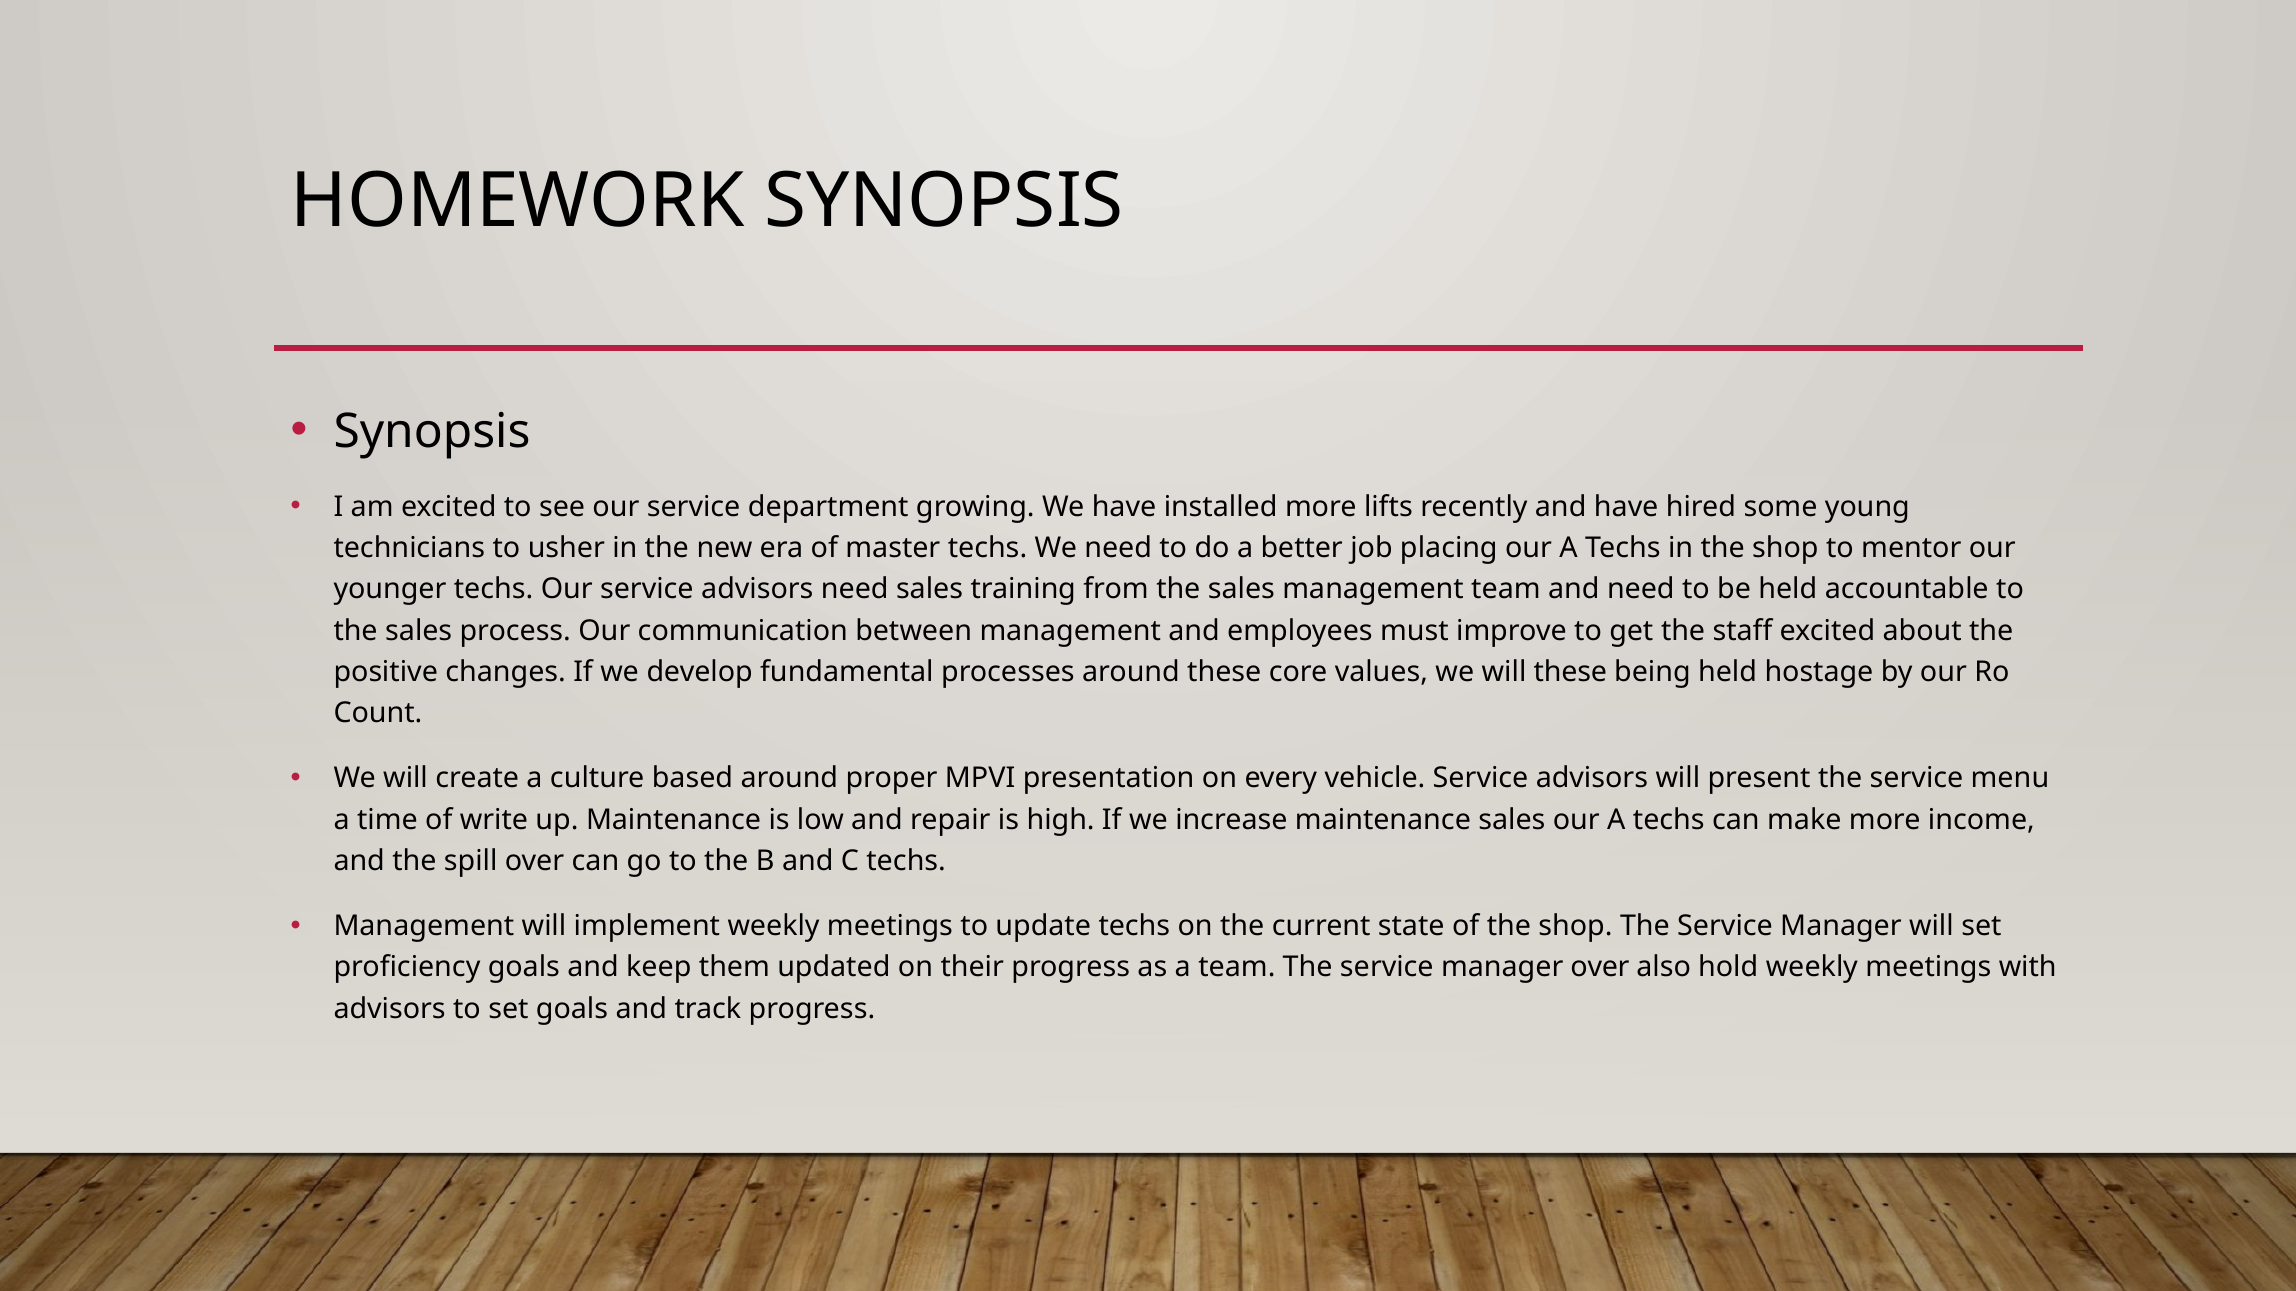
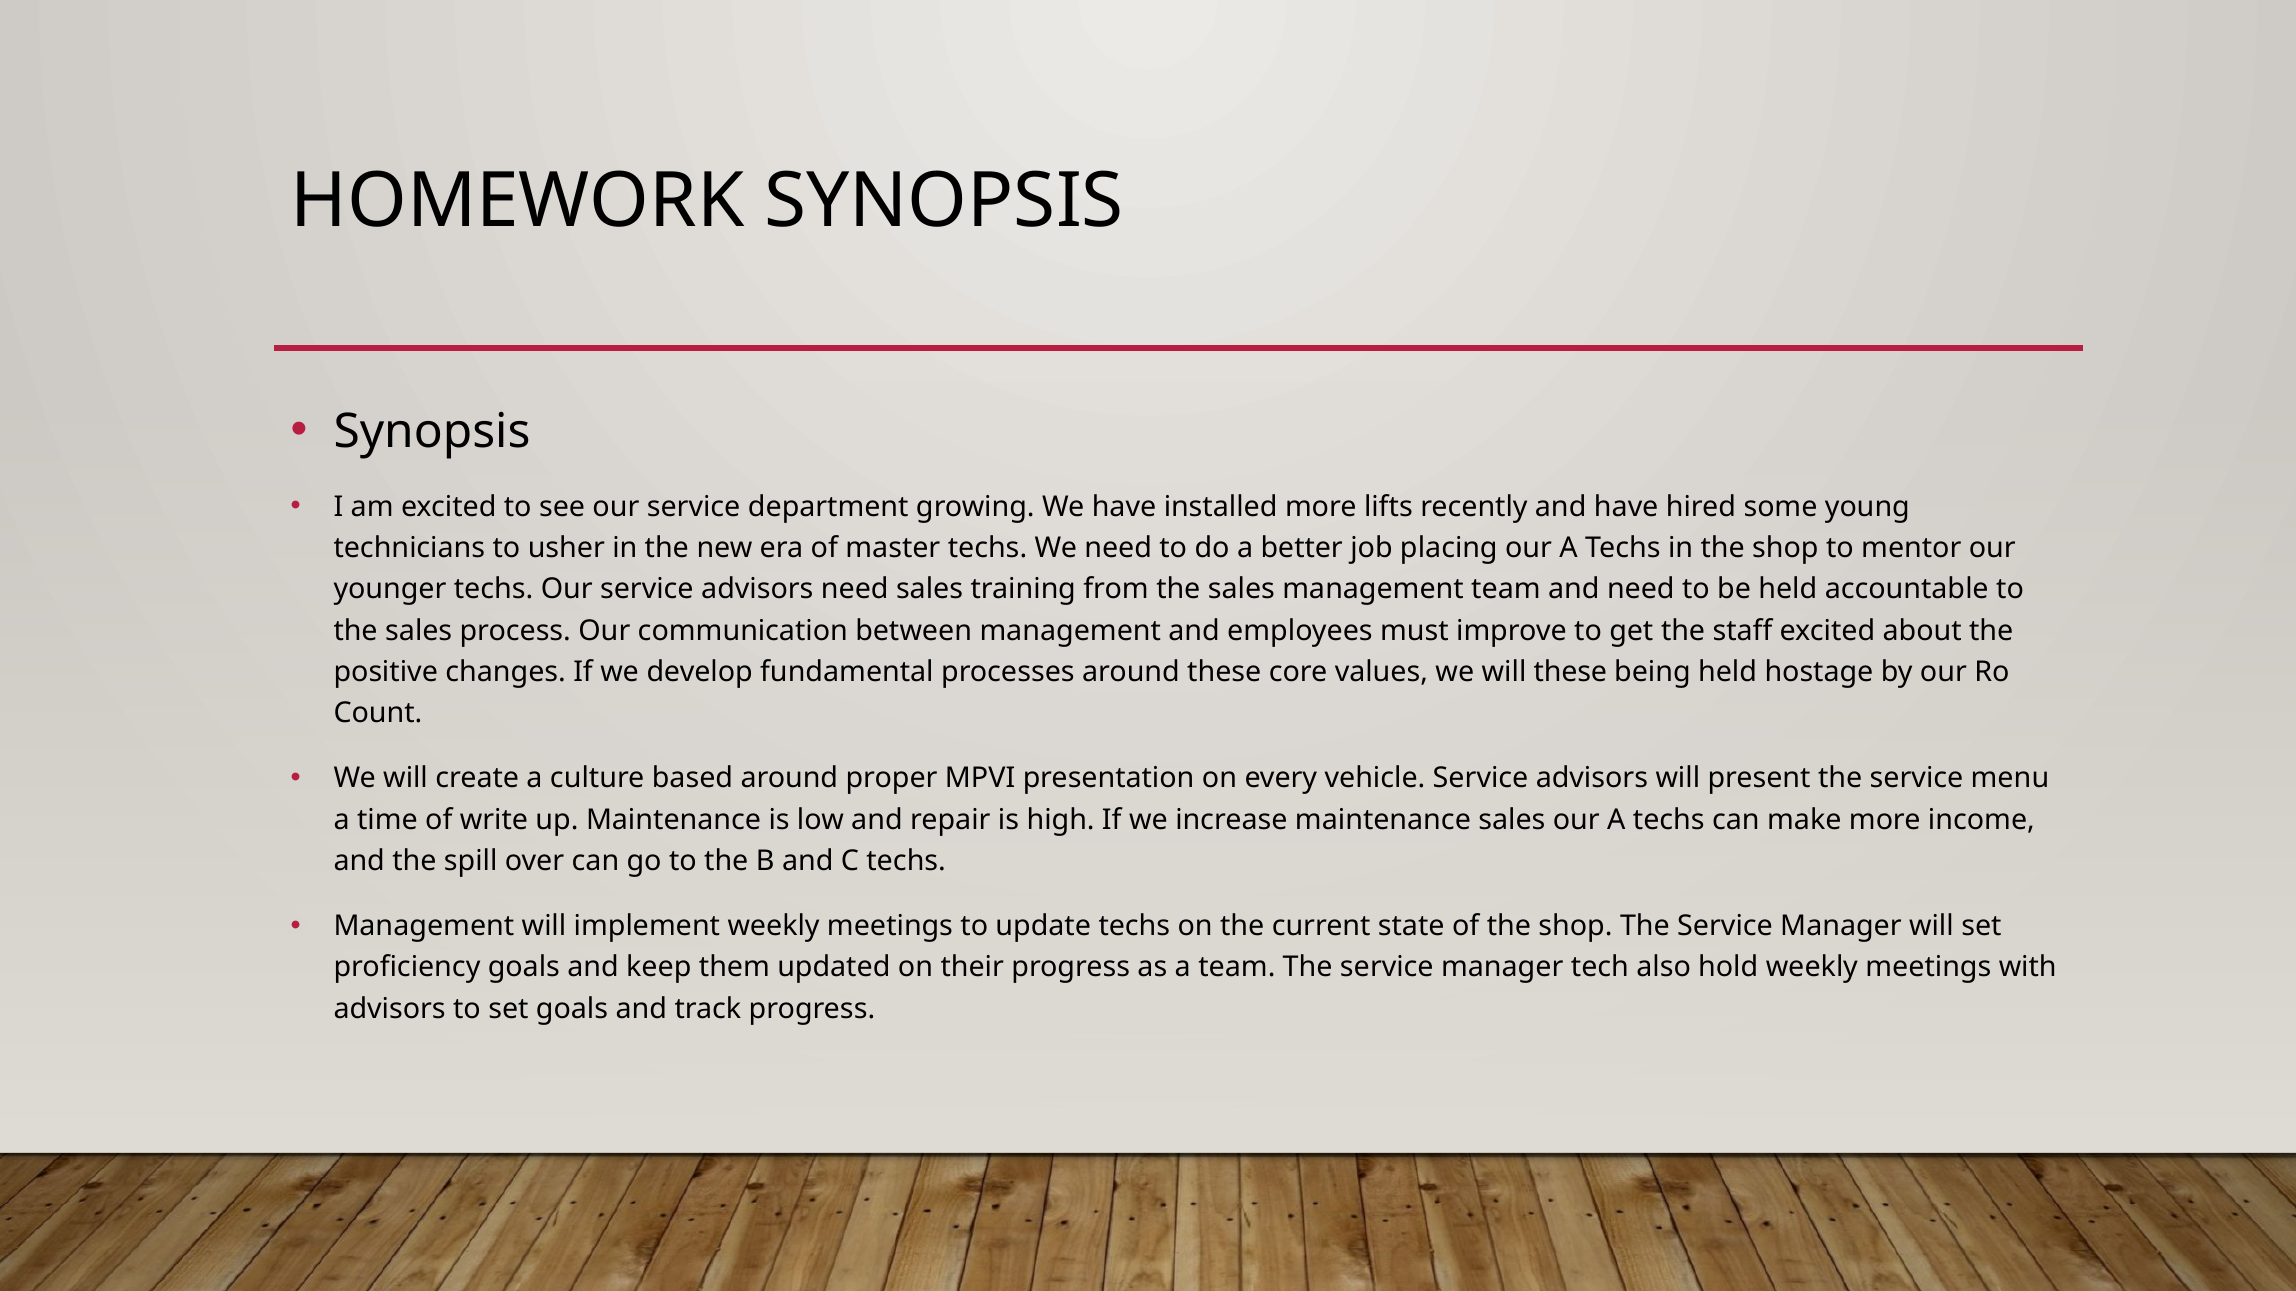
manager over: over -> tech
